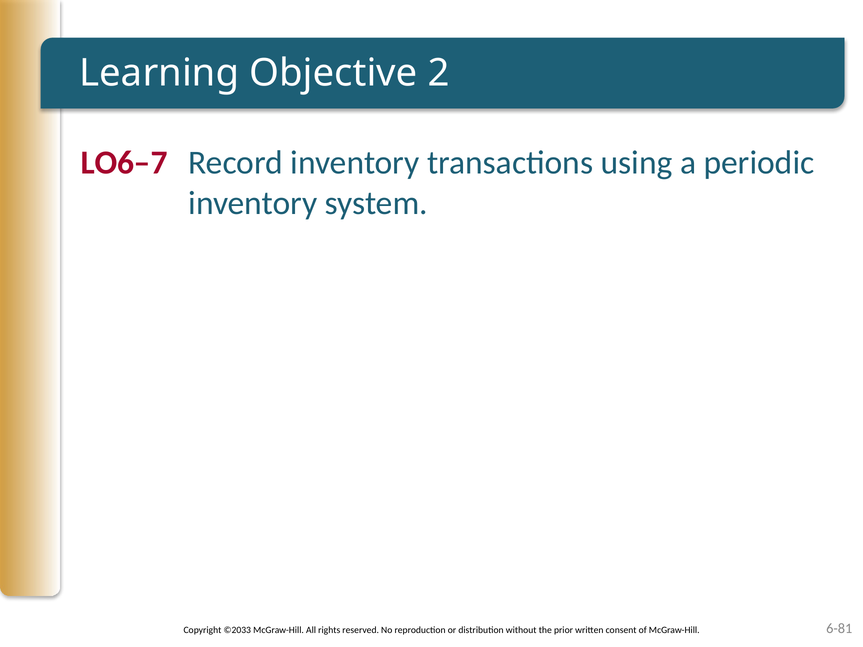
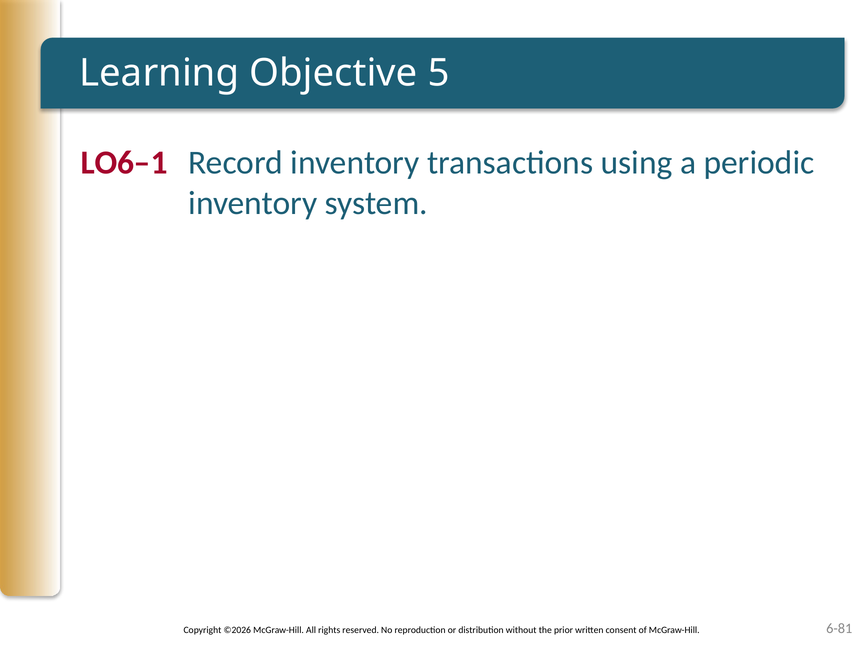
2: 2 -> 5
LO6–7: LO6–7 -> LO6–1
©2033: ©2033 -> ©2026
